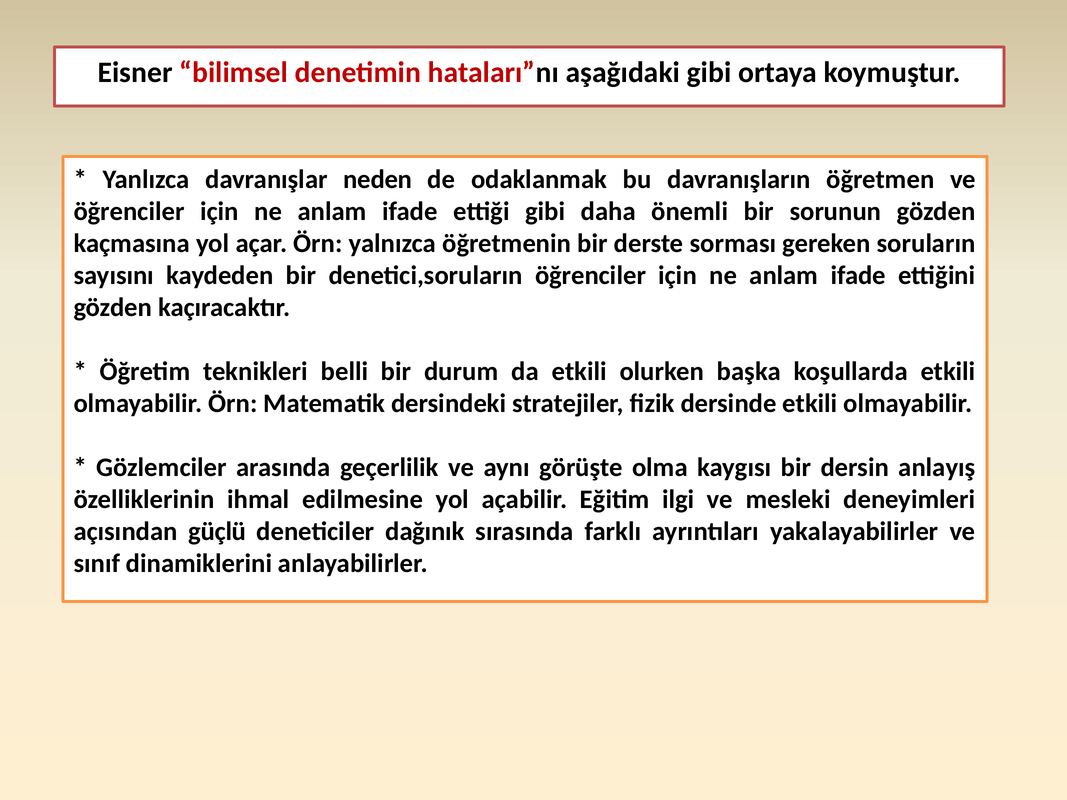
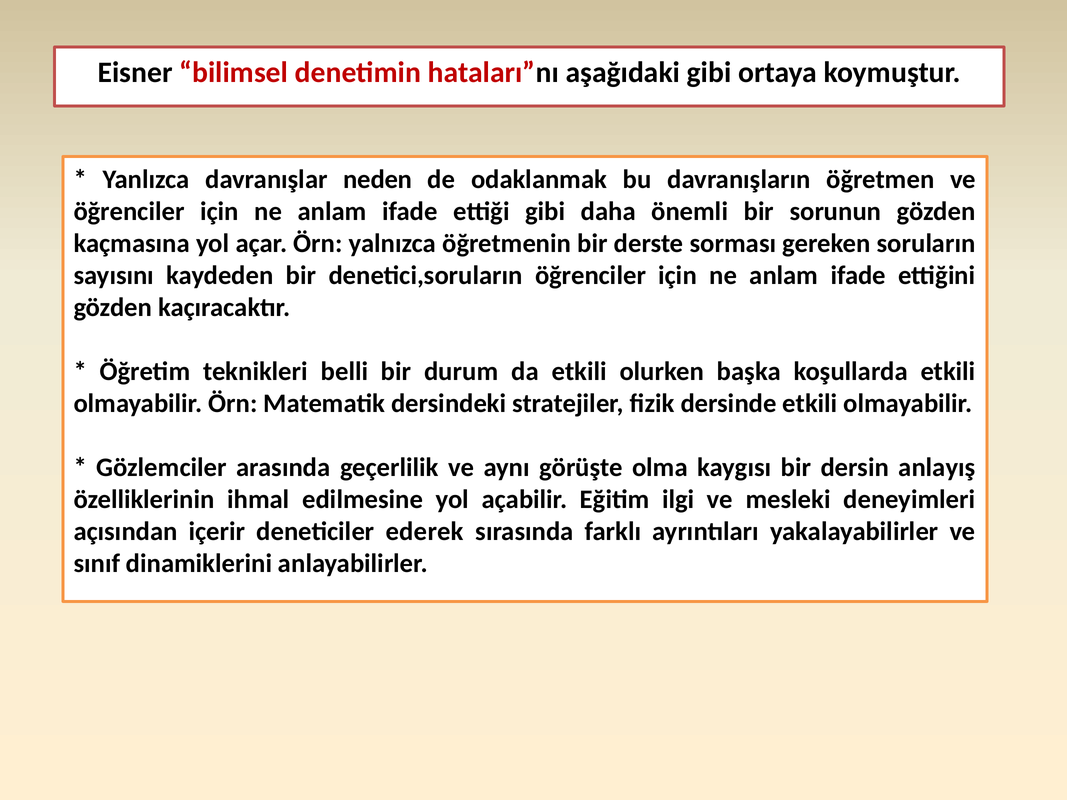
güçlü: güçlü -> içerir
dağınık: dağınık -> ederek
